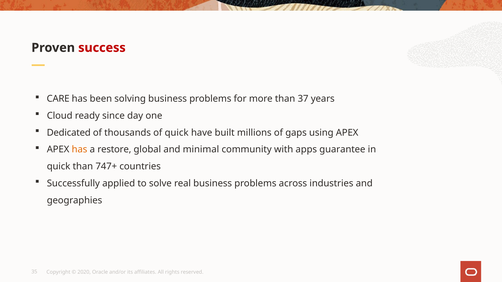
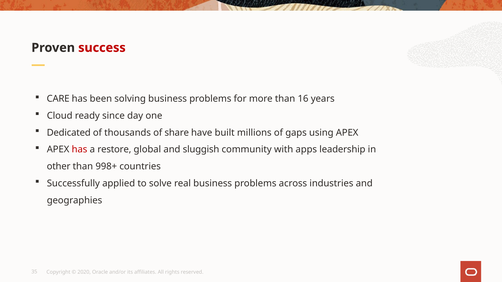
37: 37 -> 16
of quick: quick -> share
has at (79, 150) colour: orange -> red
minimal: minimal -> sluggish
guarantee: guarantee -> leadership
quick at (59, 167): quick -> other
747+: 747+ -> 998+
